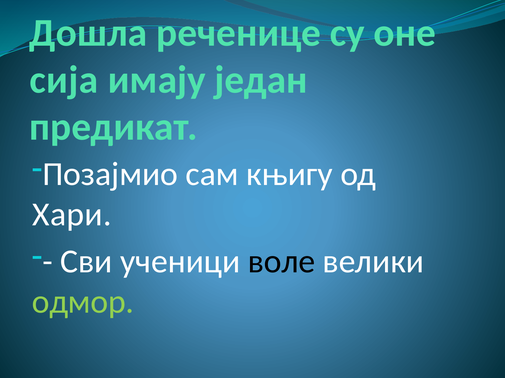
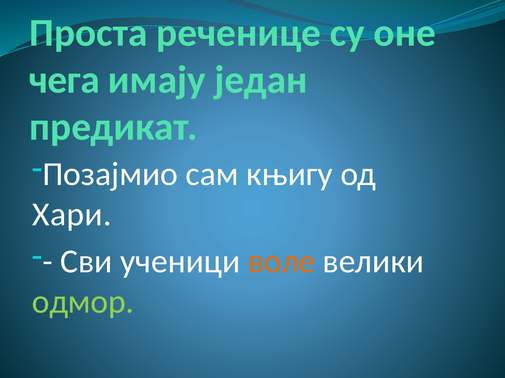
Дошла: Дошла -> Проста
сија: сија -> чега
воле colour: black -> orange
